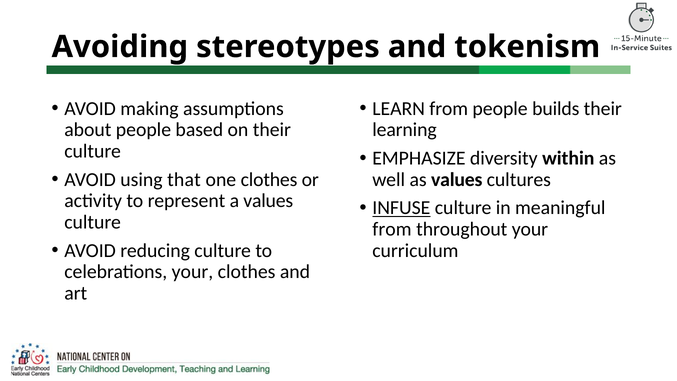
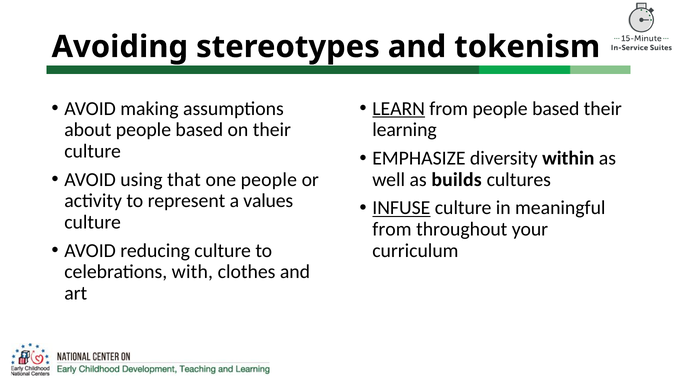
LEARN underline: none -> present
from people builds: builds -> based
one clothes: clothes -> people
as values: values -> builds
celebrations your: your -> with
